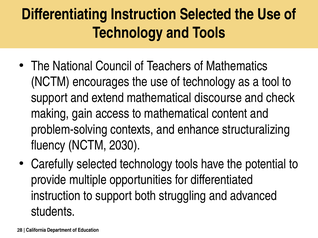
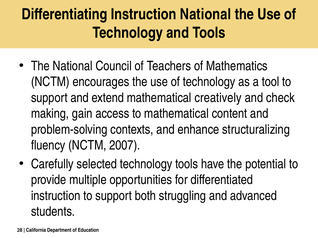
Instruction Selected: Selected -> National
discourse: discourse -> creatively
2030: 2030 -> 2007
